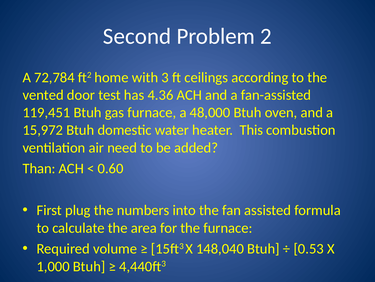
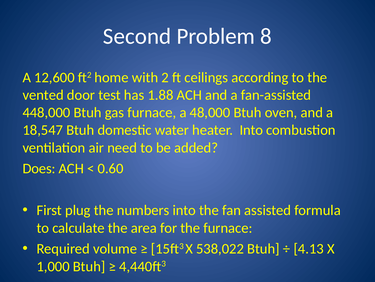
2: 2 -> 8
72,784: 72,784 -> 12,600
3: 3 -> 2
4.36: 4.36 -> 1.88
119,451: 119,451 -> 448,000
15,972: 15,972 -> 18,547
heater This: This -> Into
Than: Than -> Does
148,040: 148,040 -> 538,022
0.53: 0.53 -> 4.13
